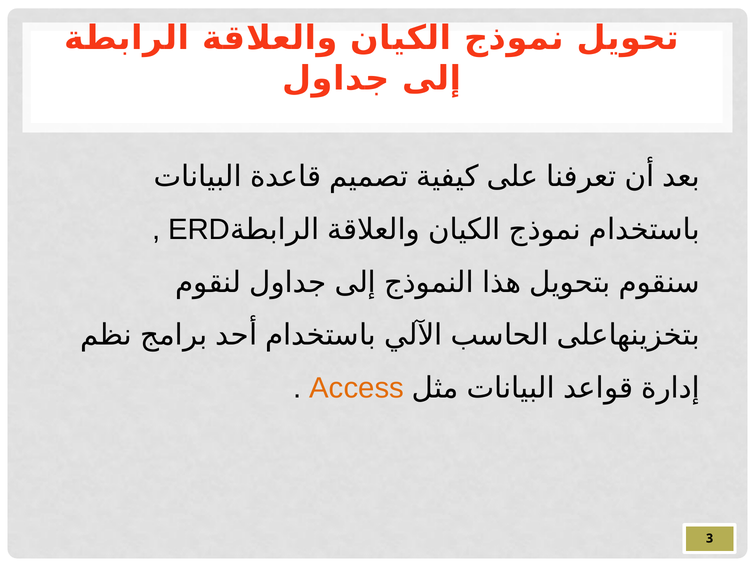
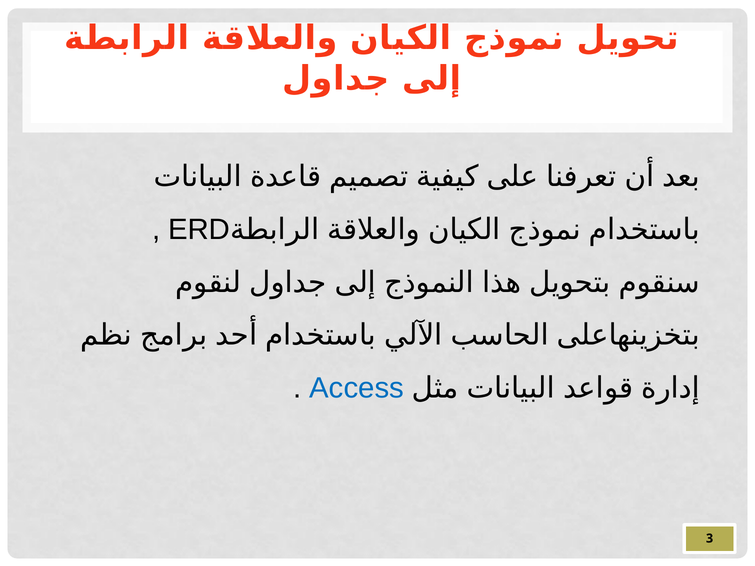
Access colour: orange -> blue
